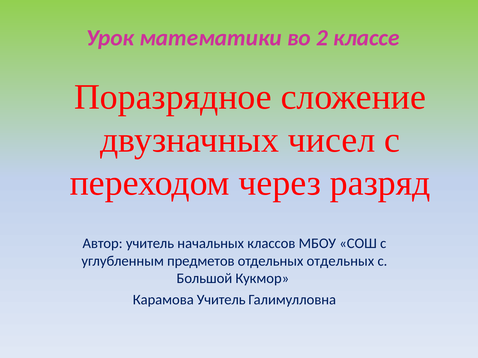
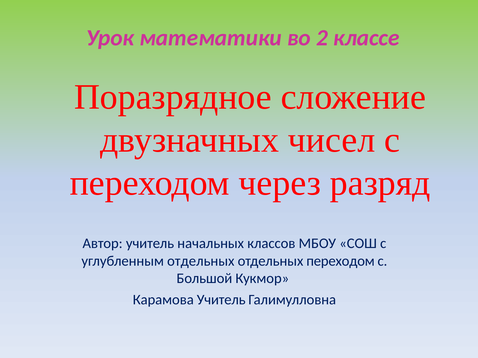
углубленным предметов: предметов -> отдельных
отдельных отдельных: отдельных -> переходом
